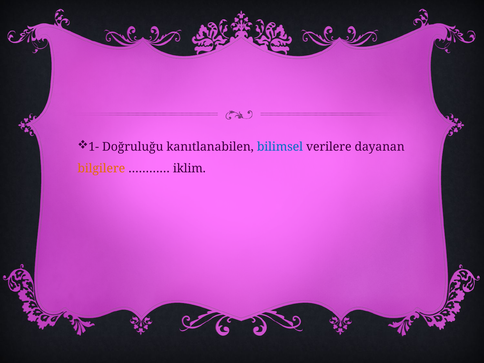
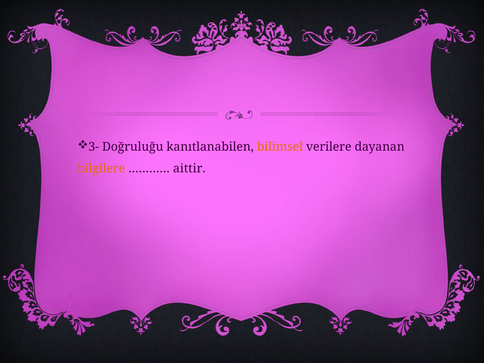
1-: 1- -> 3-
bilimsel colour: blue -> orange
iklim: iklim -> aittir
